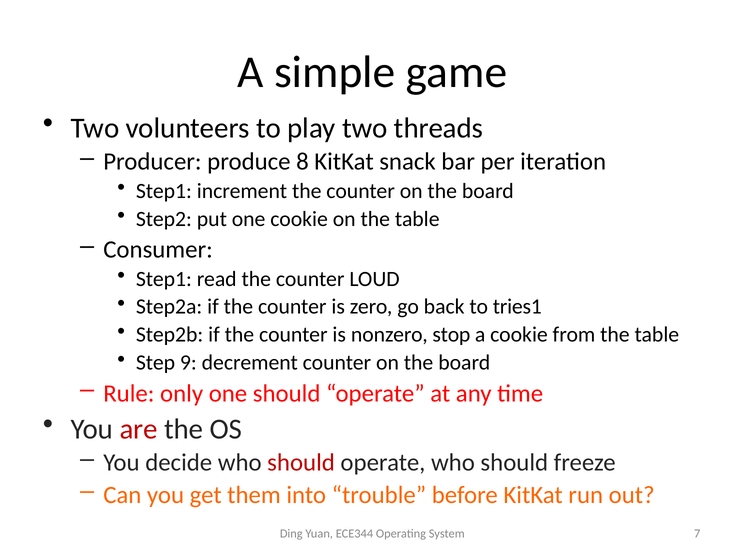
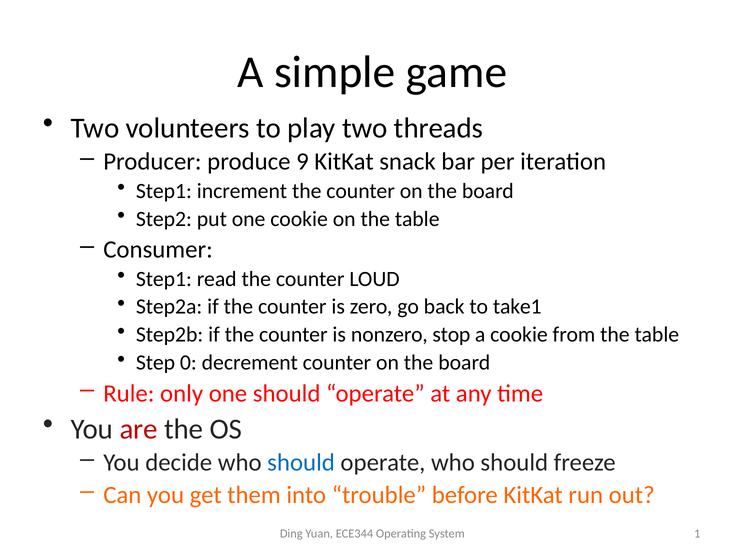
8: 8 -> 9
tries1: tries1 -> take1
9: 9 -> 0
should at (301, 463) colour: red -> blue
7: 7 -> 1
